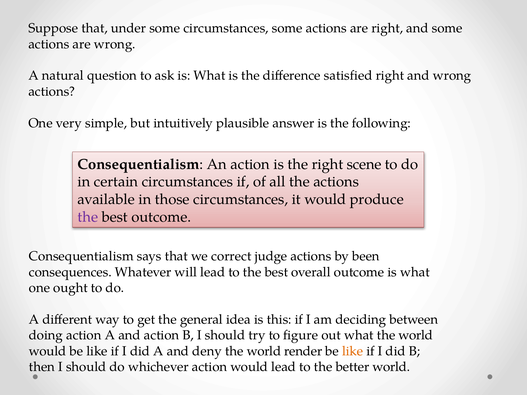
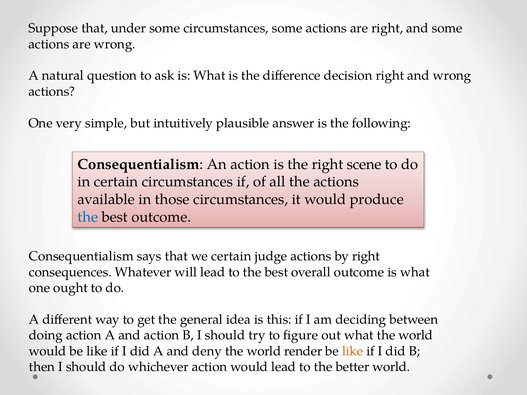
satisfied: satisfied -> decision
the at (88, 217) colour: purple -> blue
we correct: correct -> certain
by been: been -> right
